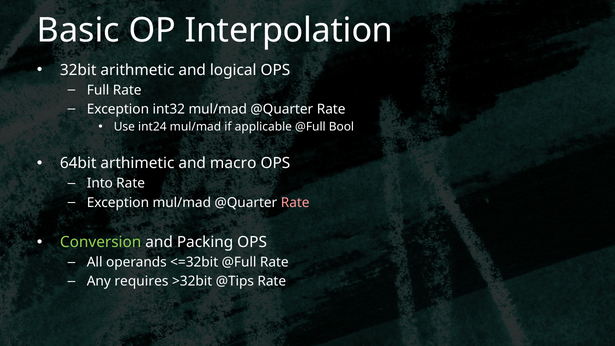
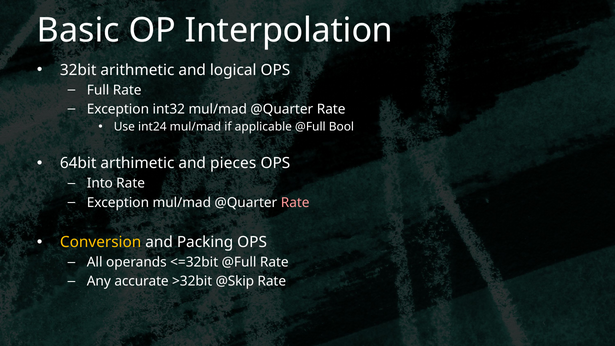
macro: macro -> pieces
Conversion colour: light green -> yellow
requires: requires -> accurate
@Tips: @Tips -> @Skip
